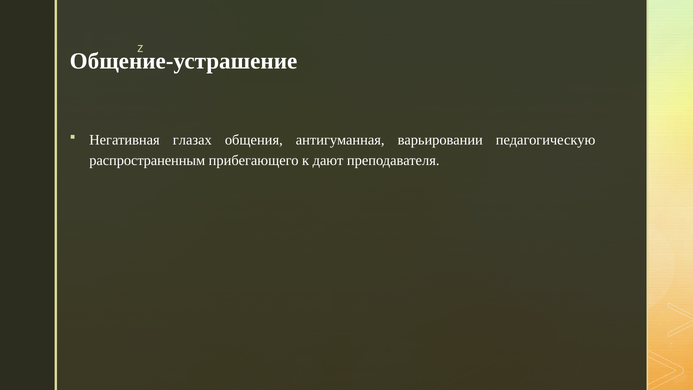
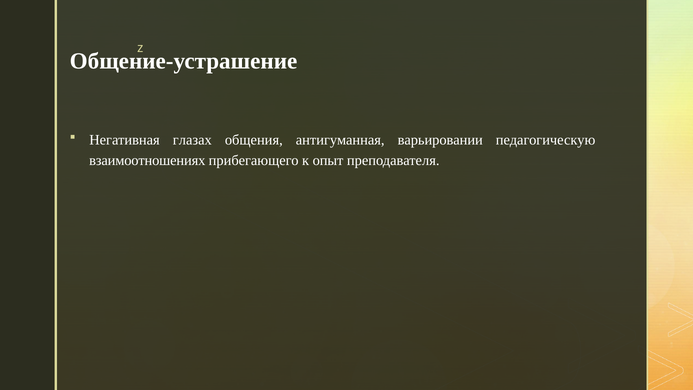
распространенным: распространенным -> взаимоотношениях
дают: дают -> опыт
